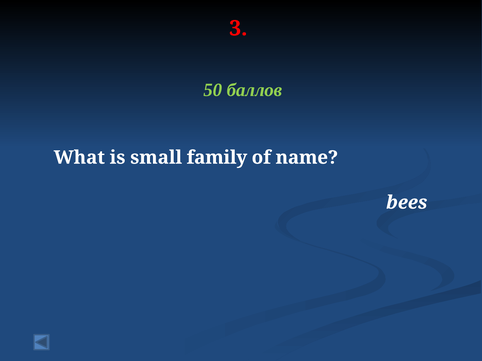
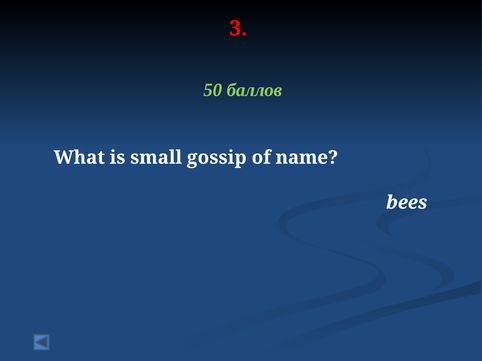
family: family -> gossip
